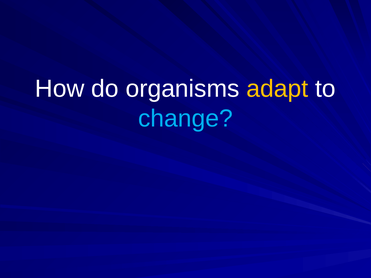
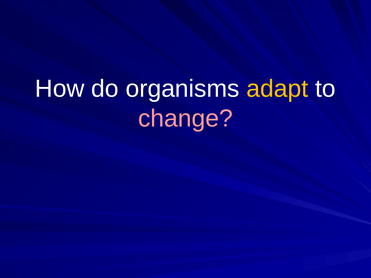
change colour: light blue -> pink
